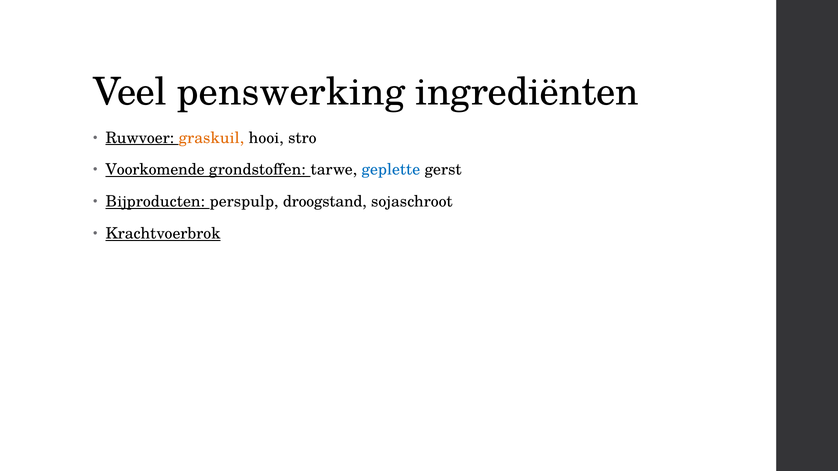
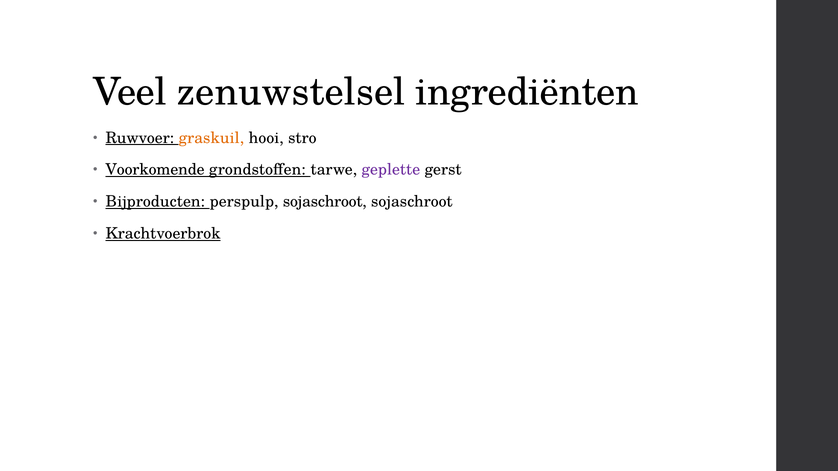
penswerking: penswerking -> zenuwstelsel
geplette colour: blue -> purple
perspulp droogstand: droogstand -> sojaschroot
